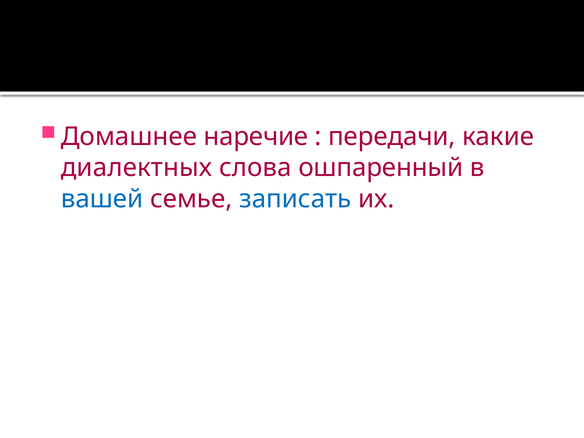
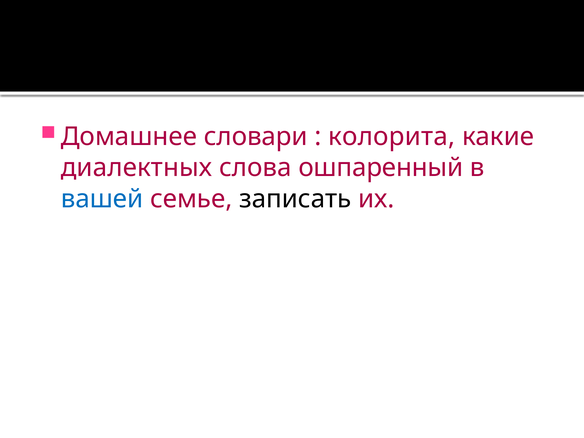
наречие: наречие -> словари
передачи: передачи -> колорита
записать colour: blue -> black
